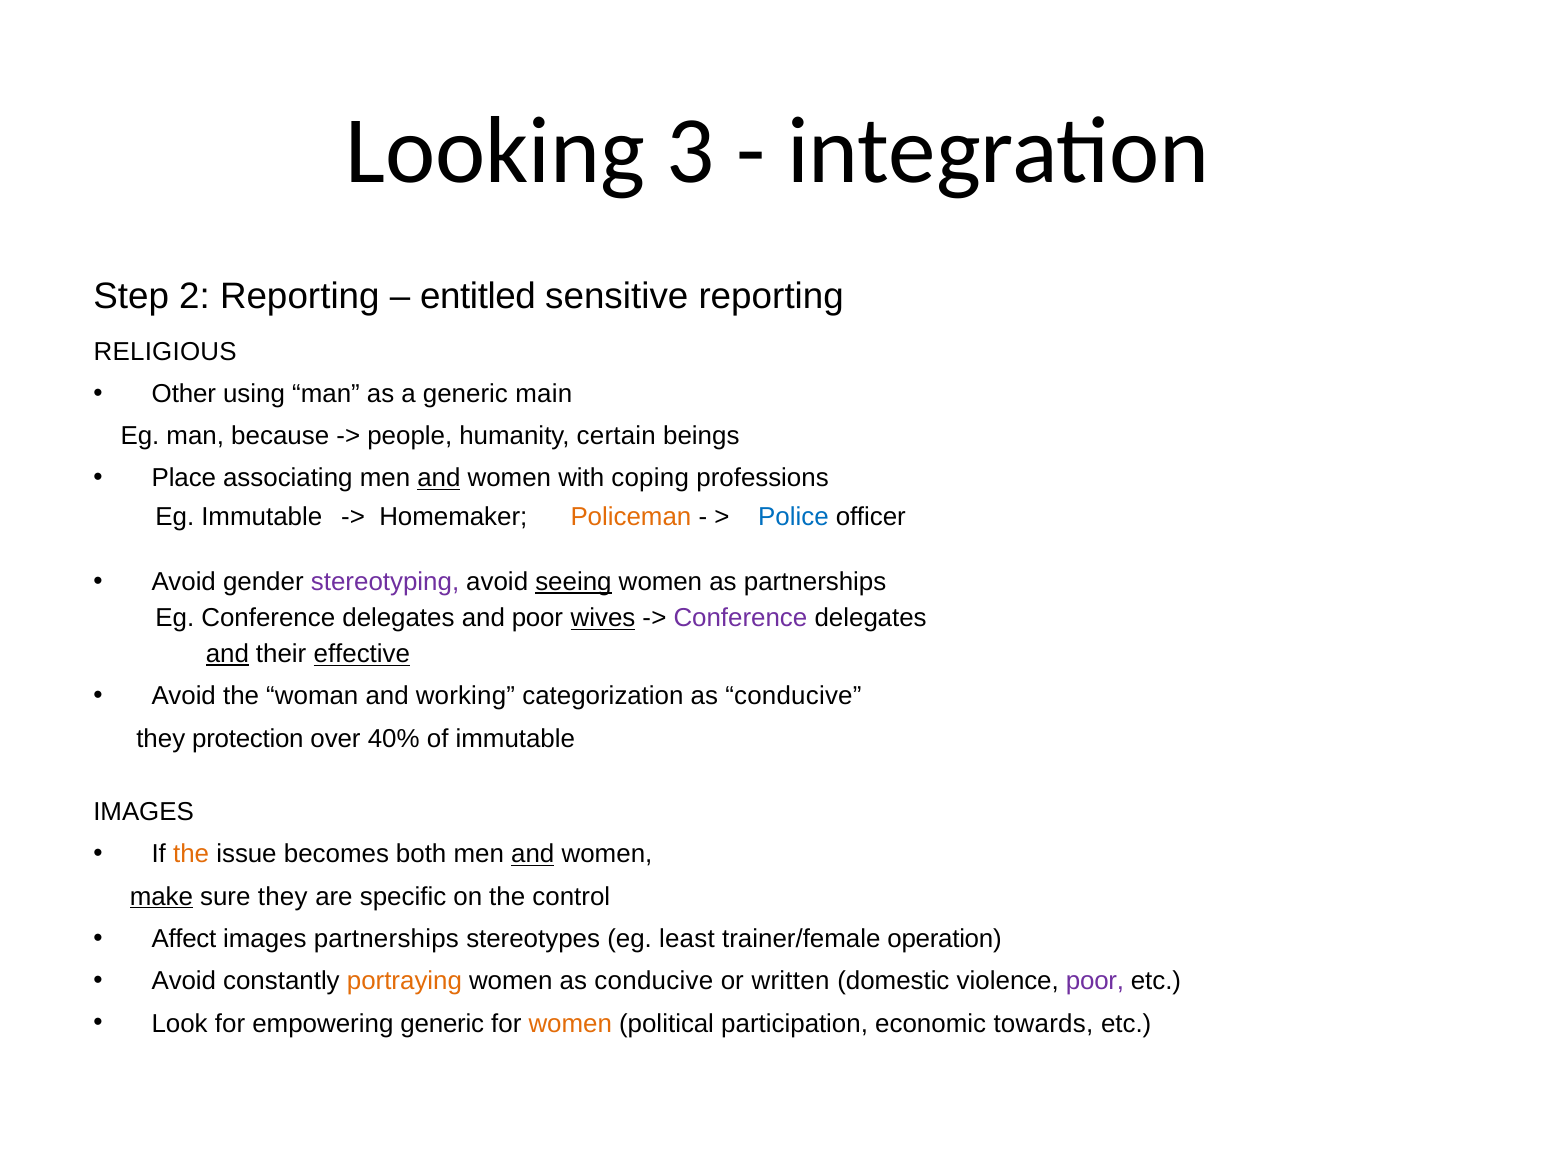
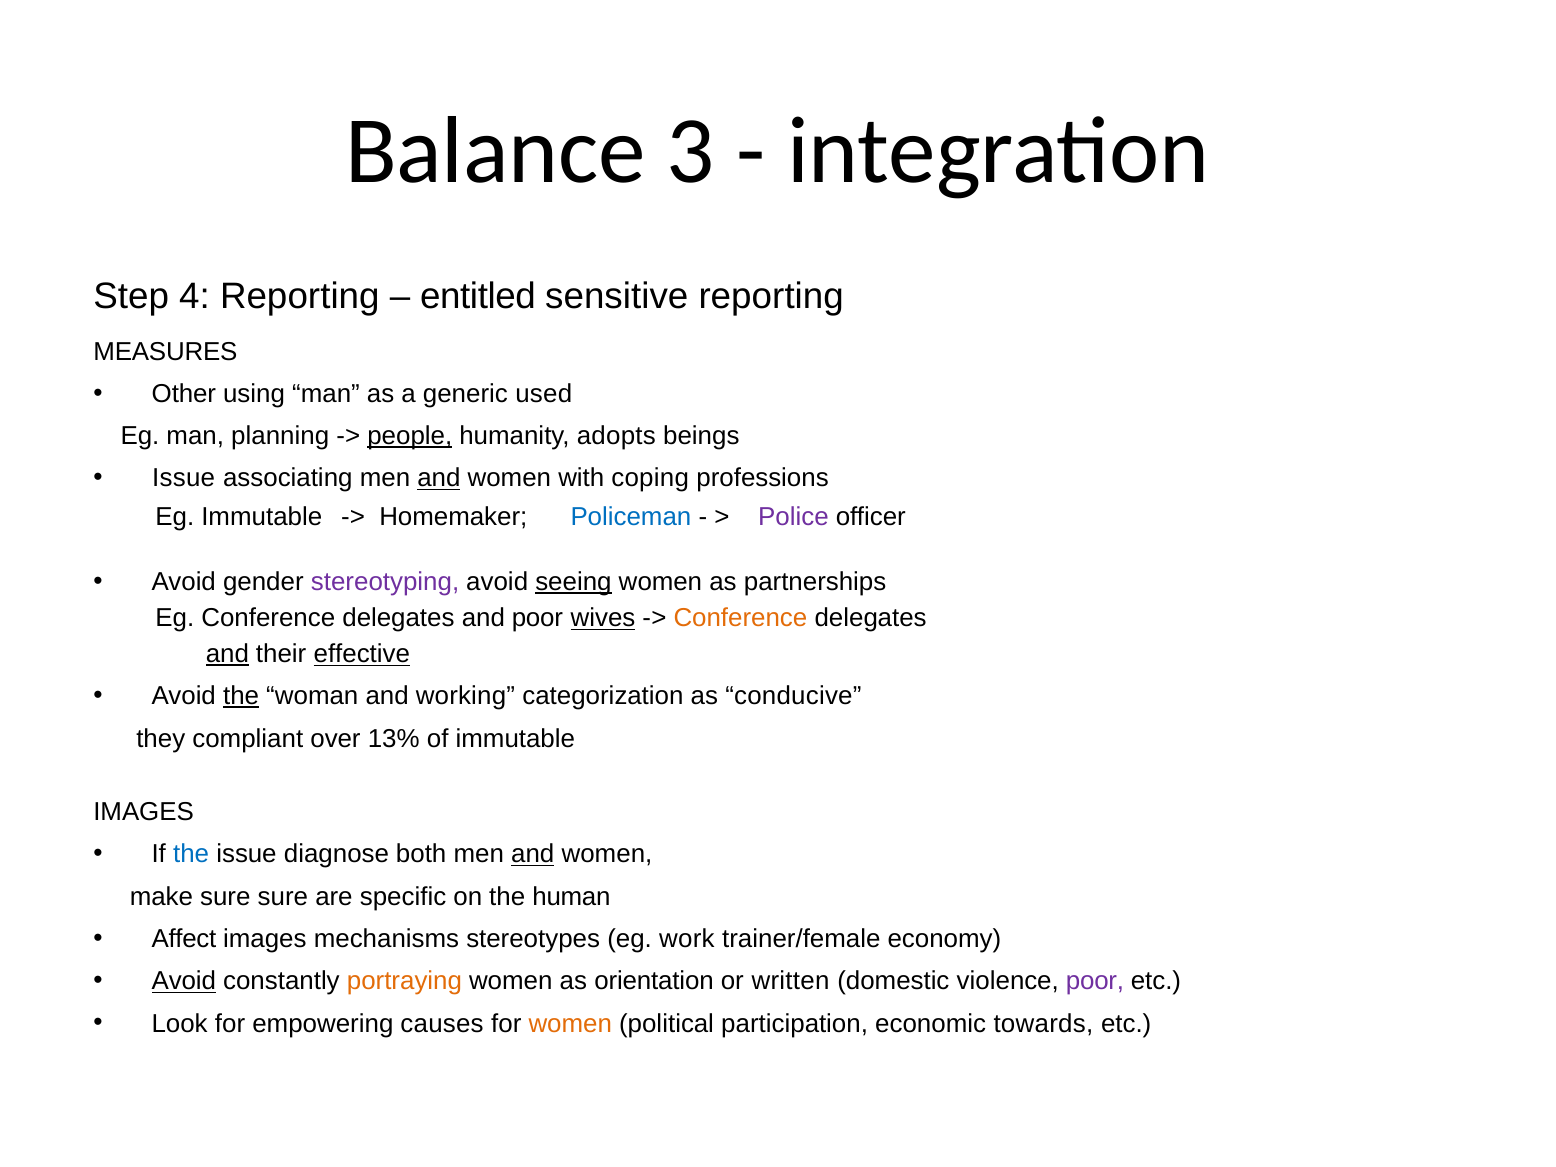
Looking: Looking -> Balance
2: 2 -> 4
RELIGIOUS: RELIGIOUS -> MEASURES
main: main -> used
because: because -> planning
people underline: none -> present
certain: certain -> adopts
Place at (184, 478): Place -> Issue
Policeman colour: orange -> blue
Police colour: blue -> purple
Conference at (740, 618) colour: purple -> orange
the at (241, 696) underline: none -> present
protection: protection -> compliant
40%: 40% -> 13%
the at (191, 854) colour: orange -> blue
becomes: becomes -> diagnose
make underline: present -> none
sure they: they -> sure
control: control -> human
images partnerships: partnerships -> mechanisms
least: least -> work
operation: operation -> economy
Avoid at (184, 981) underline: none -> present
women as conducive: conducive -> orientation
empowering generic: generic -> causes
